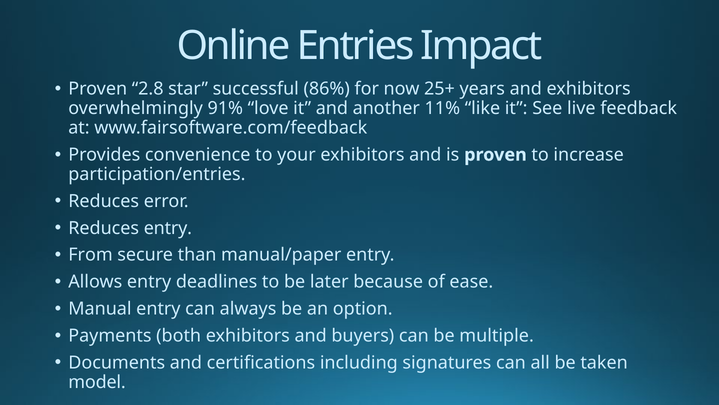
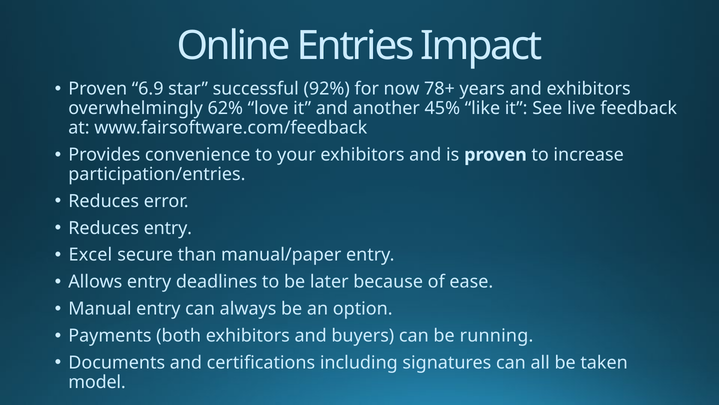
2.8: 2.8 -> 6.9
86%: 86% -> 92%
25+: 25+ -> 78+
91%: 91% -> 62%
11%: 11% -> 45%
From: From -> Excel
multiple: multiple -> running
